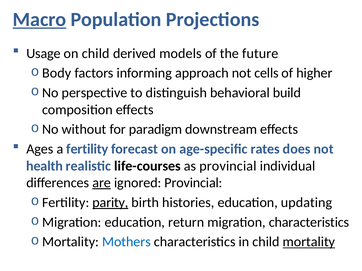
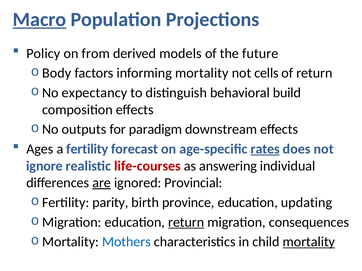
Usage: Usage -> Policy
on child: child -> from
informing approach: approach -> mortality
of higher: higher -> return
perspective: perspective -> expectancy
without: without -> outputs
rates underline: none -> present
health: health -> ignore
life-courses colour: black -> red
as provincial: provincial -> answering
parity underline: present -> none
histories: histories -> province
return at (186, 223) underline: none -> present
migration characteristics: characteristics -> consequences
